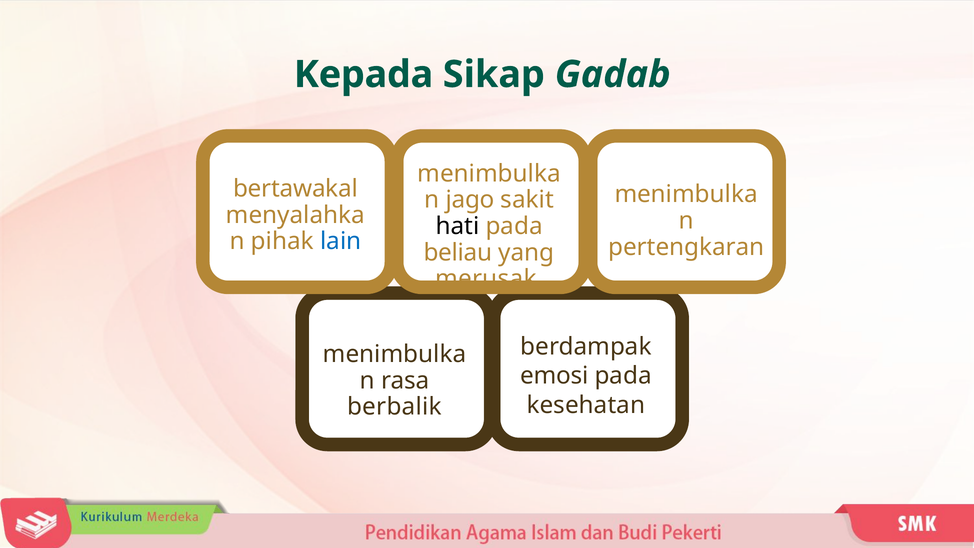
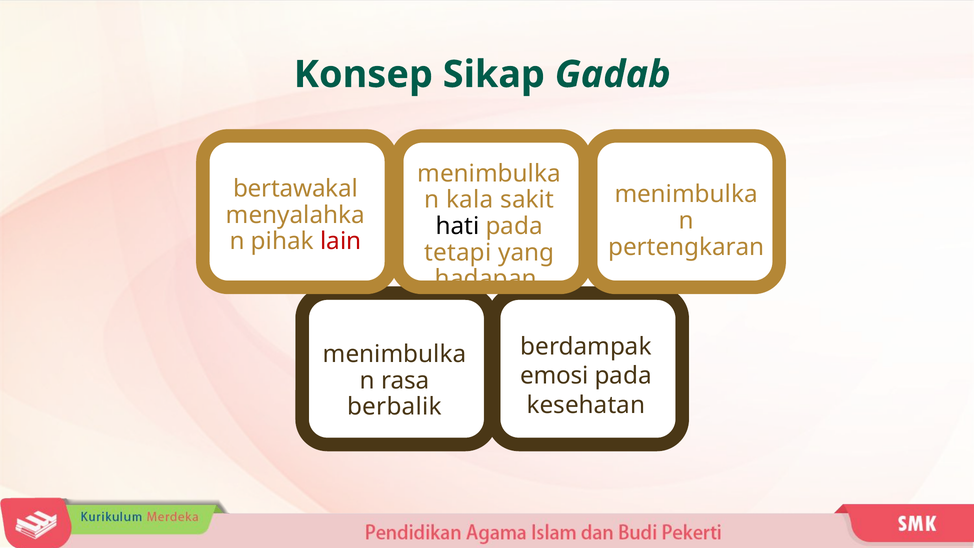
Kepada: Kepada -> Konsep
jago: jago -> kala
lain colour: blue -> red
beliau: beliau -> tetapi
merusak: merusak -> hadapan
